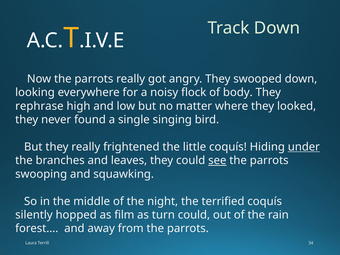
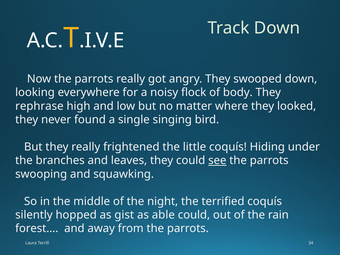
under underline: present -> none
film: film -> gist
turn: turn -> able
